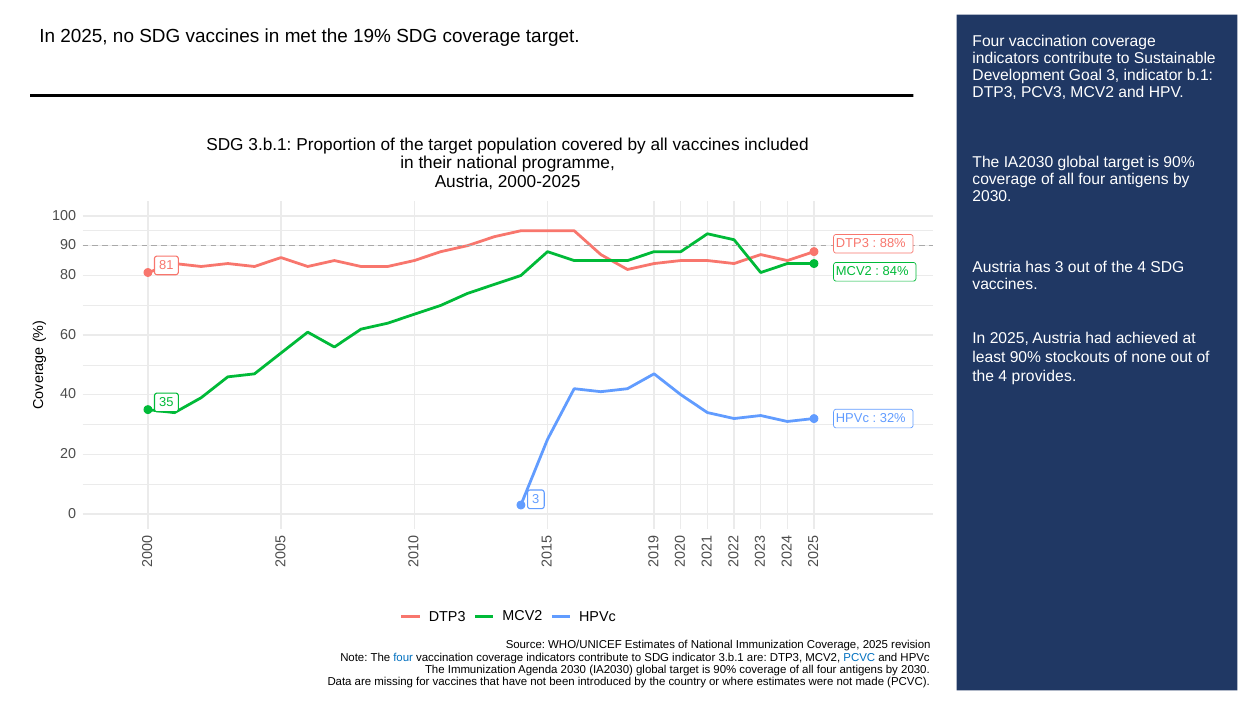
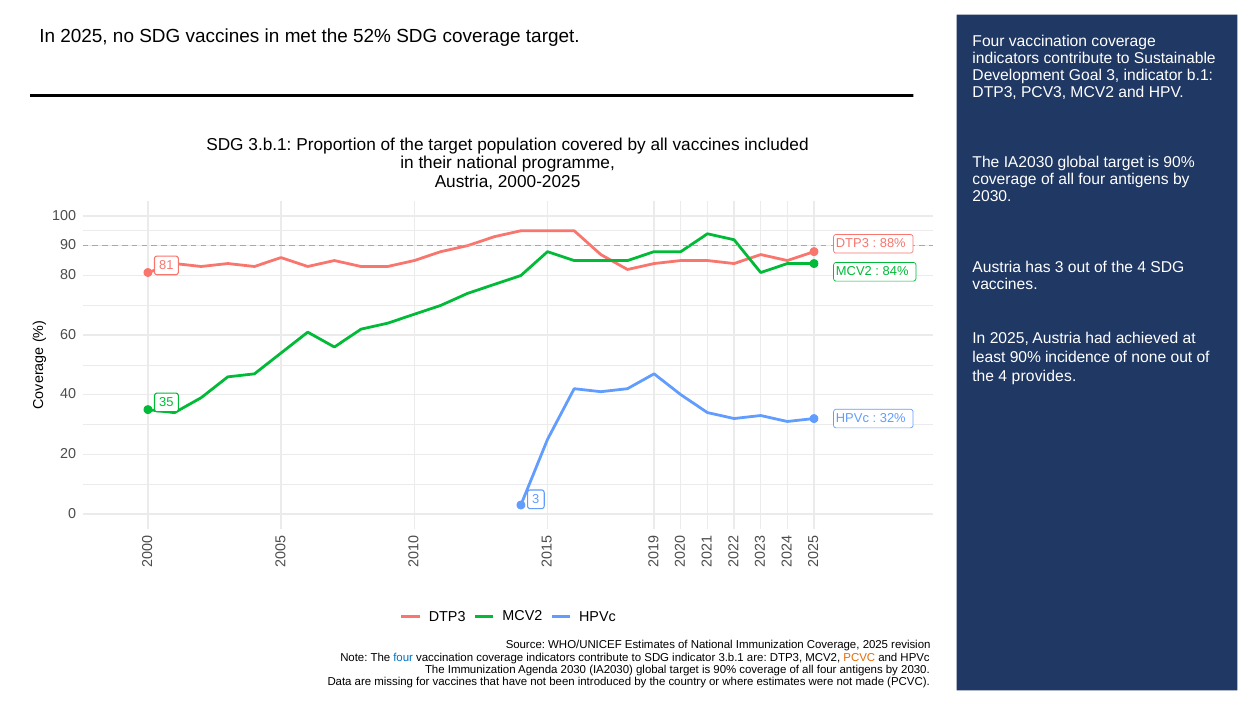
19%: 19% -> 52%
stockouts: stockouts -> incidence
PCVC at (859, 657) colour: blue -> orange
